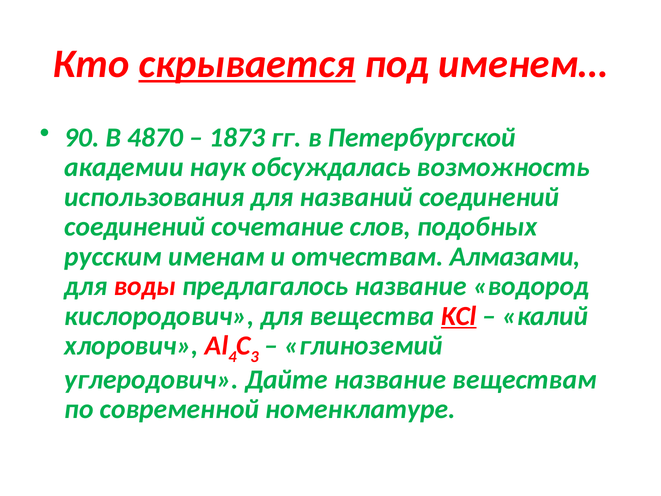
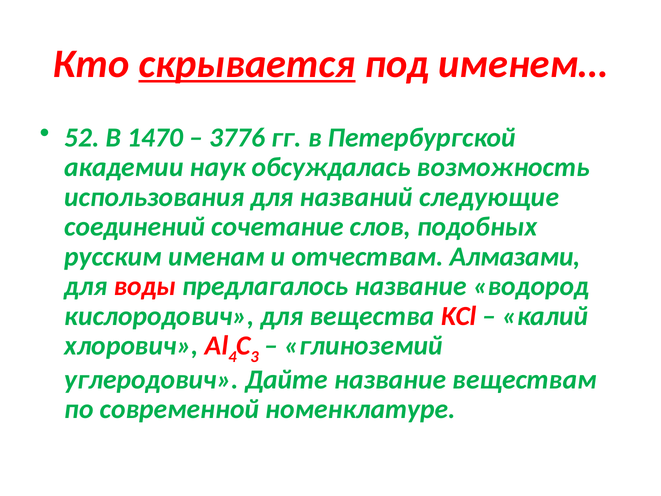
90: 90 -> 52
4870: 4870 -> 1470
1873: 1873 -> 3776
названий соединений: соединений -> следующие
KCl underline: present -> none
